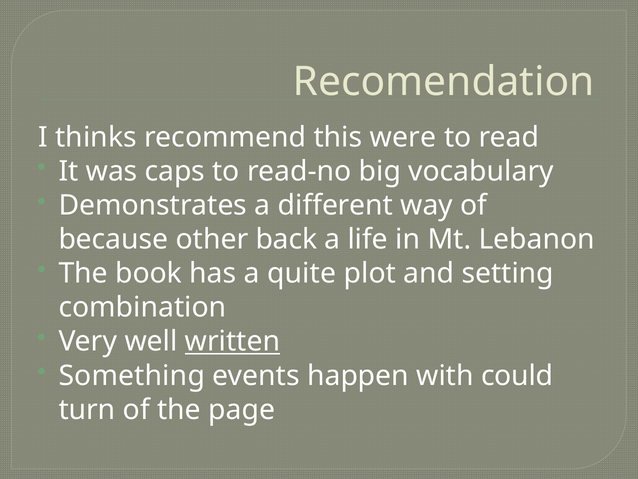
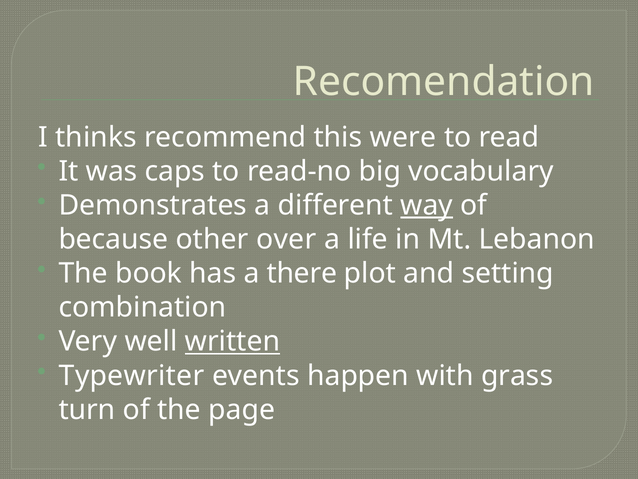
way underline: none -> present
back: back -> over
quite: quite -> there
Something: Something -> Typewriter
could: could -> grass
